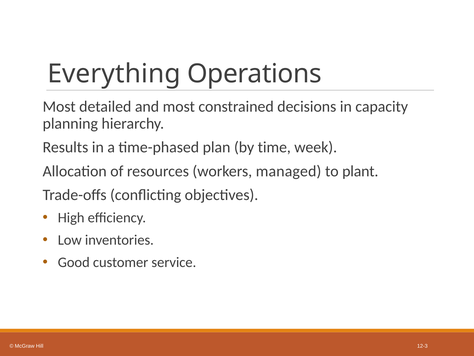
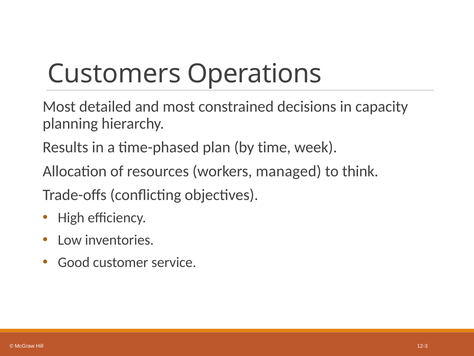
Everything: Everything -> Customers
plant: plant -> think
